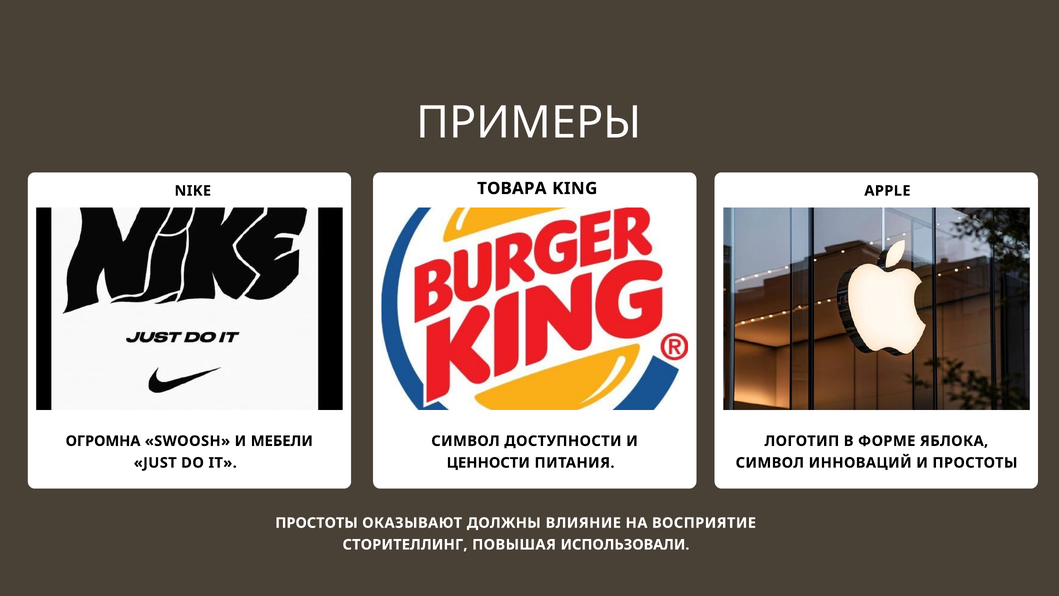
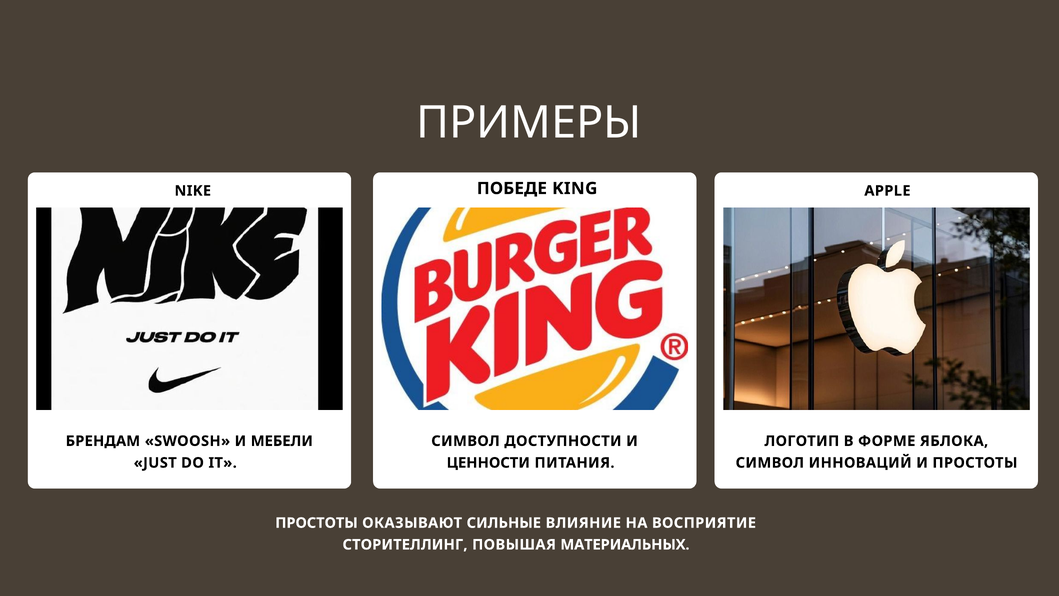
ТОВАРА: ТОВАРА -> ПОБЕДЕ
ОГРОМНА: ОГРОМНА -> БРЕНДАМ
ДОЛЖНЫ: ДОЛЖНЫ -> СИЛЬНЫЕ
ИСПОЛЬЗОВАЛИ: ИСПОЛЬЗОВАЛИ -> МАТЕРИАЛЬНЫХ
